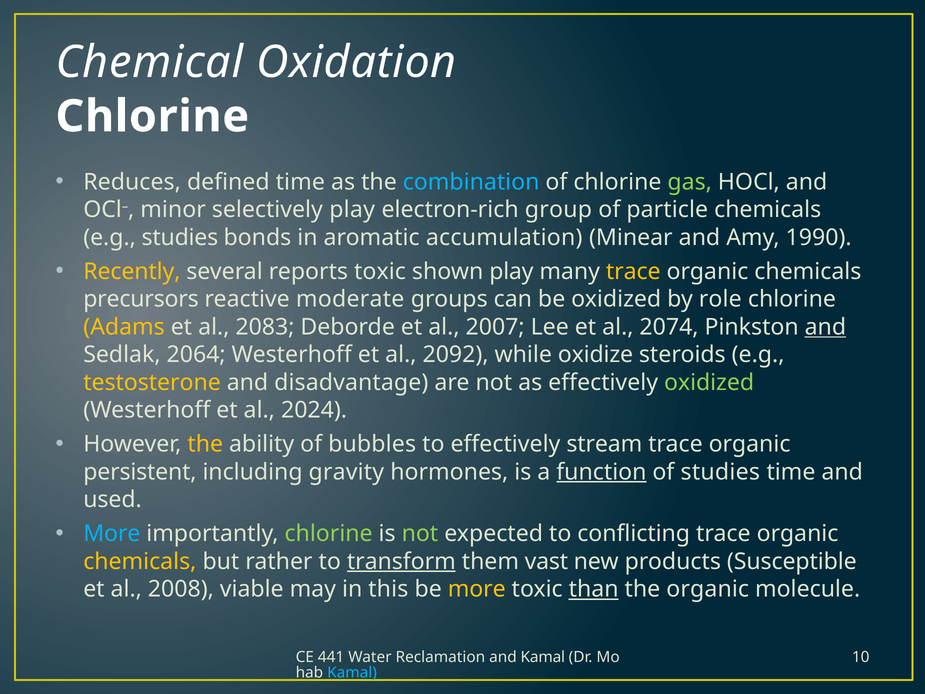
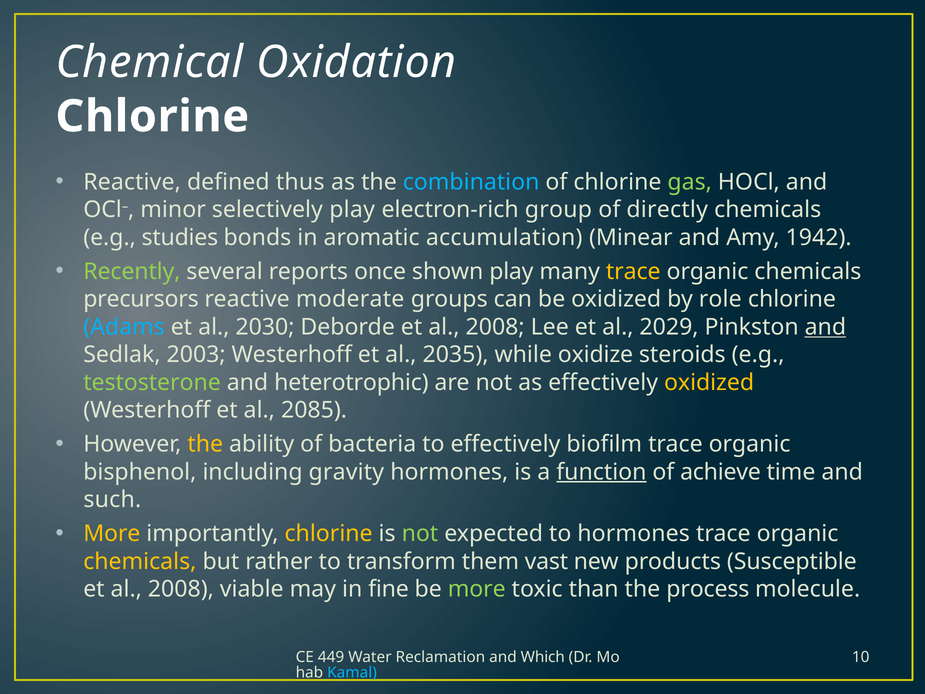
Reduces at (132, 182): Reduces -> Reactive
defined time: time -> thus
particle: particle -> directly
1990: 1990 -> 1942
Recently colour: yellow -> light green
reports toxic: toxic -> once
Adams colour: yellow -> light blue
2083: 2083 -> 2030
Deborde et al 2007: 2007 -> 2008
2074: 2074 -> 2029
2064: 2064 -> 2003
2092: 2092 -> 2035
testosterone colour: yellow -> light green
disadvantage: disadvantage -> heterotrophic
oxidized at (709, 382) colour: light green -> yellow
2024: 2024 -> 2085
bubbles: bubbles -> bacteria
stream: stream -> biofilm
persistent: persistent -> bisphenol
of studies: studies -> achieve
used: used -> such
More at (112, 533) colour: light blue -> yellow
chlorine at (329, 533) colour: light green -> yellow
to conflicting: conflicting -> hormones
transform underline: present -> none
this: this -> fine
more at (477, 589) colour: yellow -> light green
than underline: present -> none
the organic: organic -> process
441: 441 -> 449
and Kamal: Kamal -> Which
